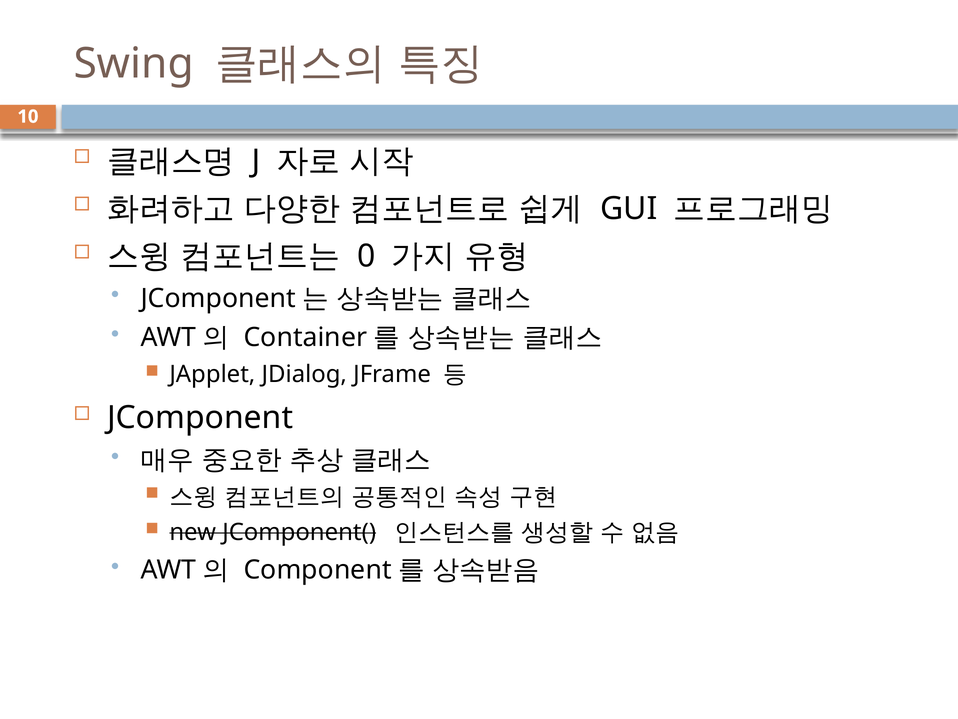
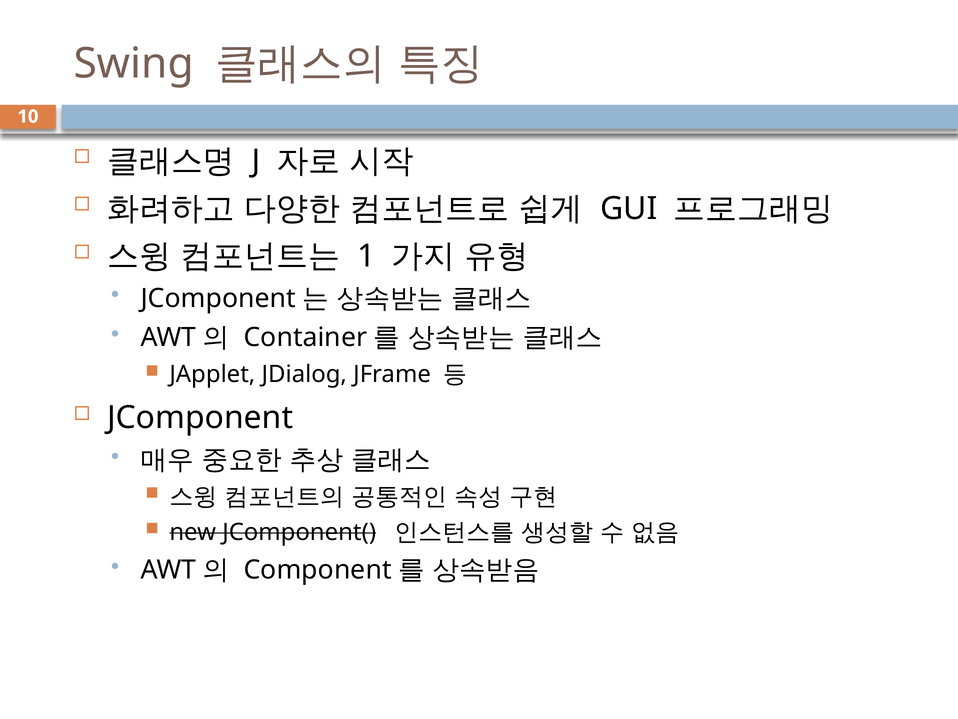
0: 0 -> 1
